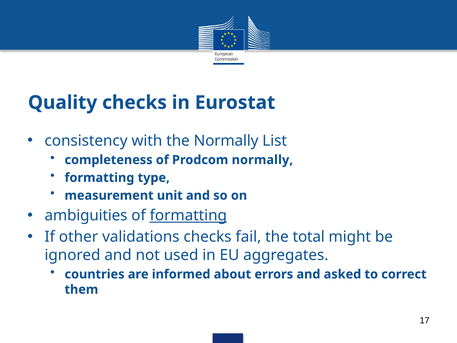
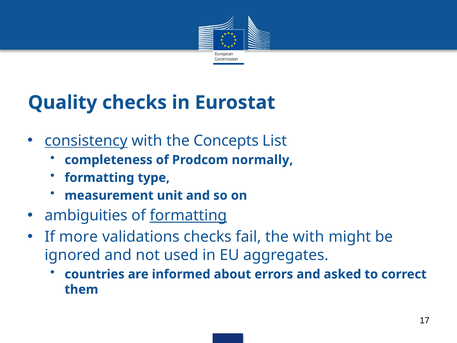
consistency underline: none -> present
the Normally: Normally -> Concepts
other: other -> more
the total: total -> with
